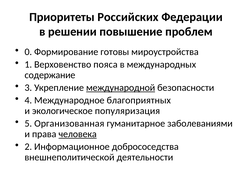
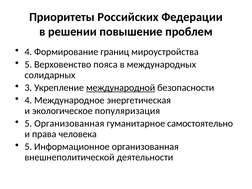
0 at (28, 52): 0 -> 4
готовы: готовы -> границ
1 at (28, 65): 1 -> 5
содержание: содержание -> солидарных
благоприятных: благоприятных -> энергетическая
заболеваниями: заболеваниями -> самостоятельно
человека underline: present -> none
2 at (28, 147): 2 -> 5
Информационное добрососедства: добрососедства -> организованная
